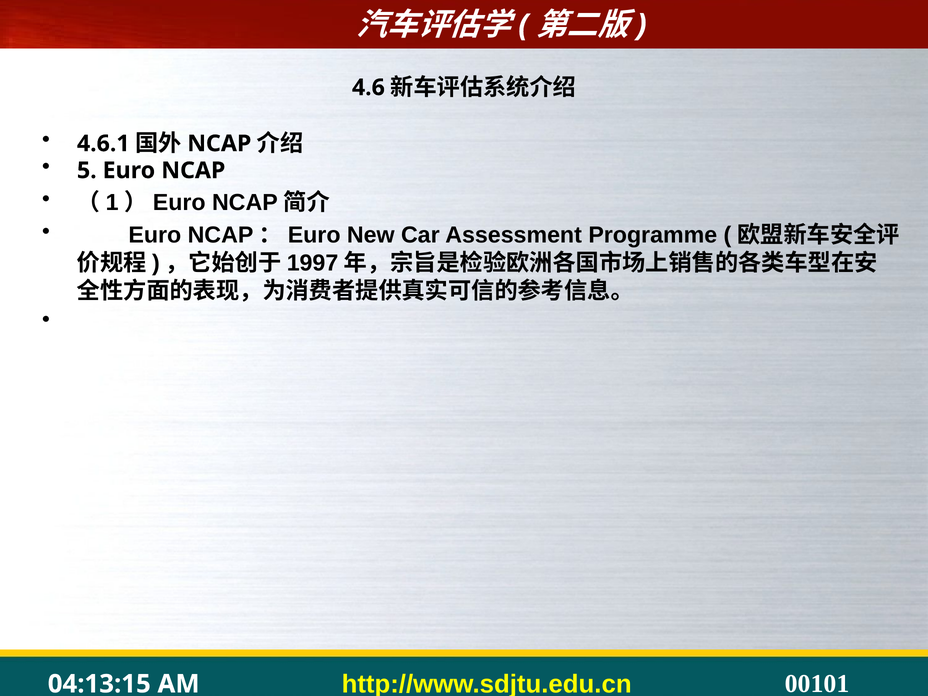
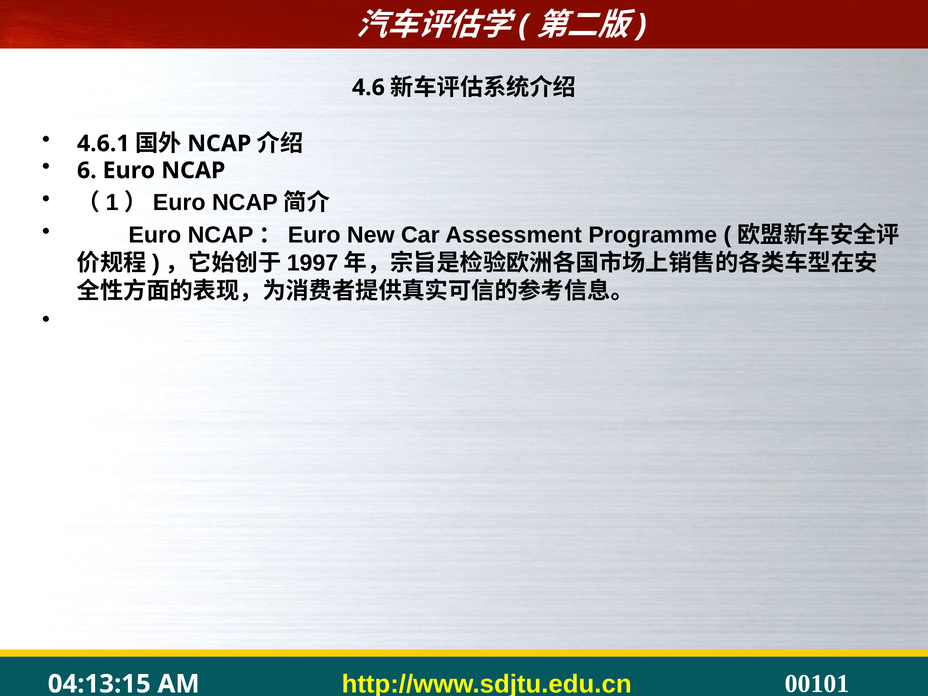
5: 5 -> 6
